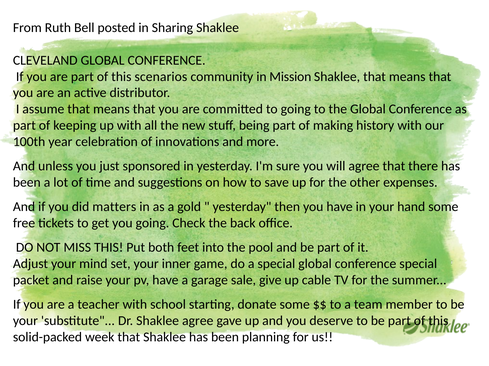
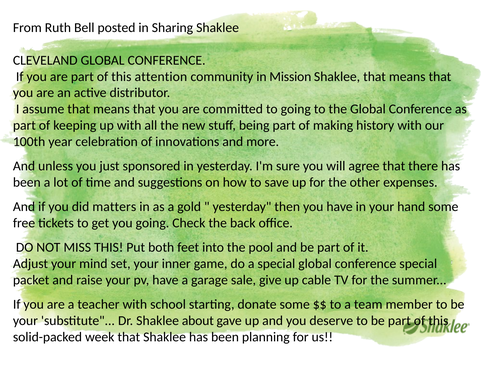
scenarios: scenarios -> attention
Shaklee agree: agree -> about
